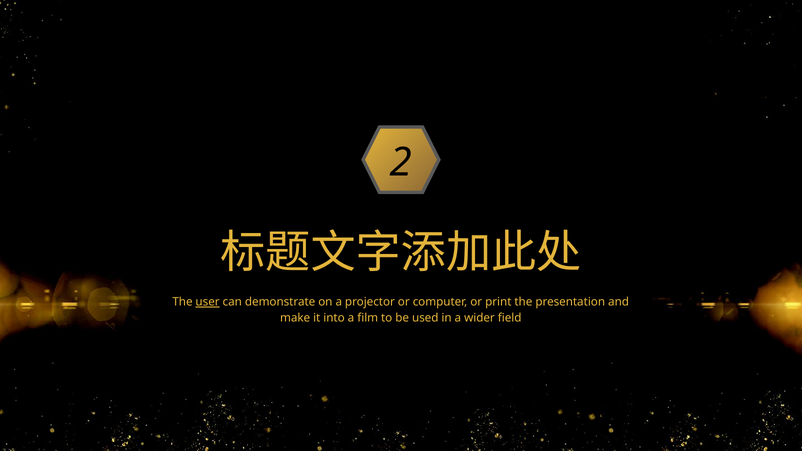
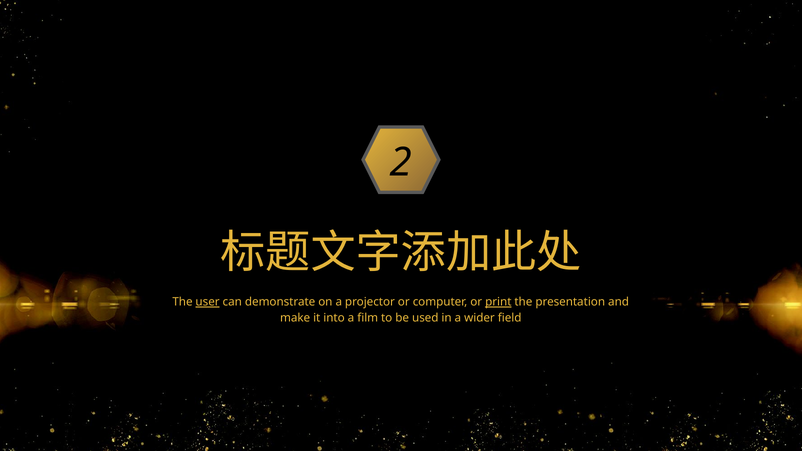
print underline: none -> present
